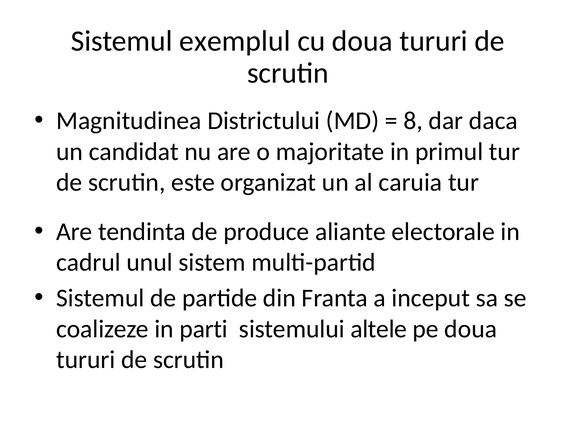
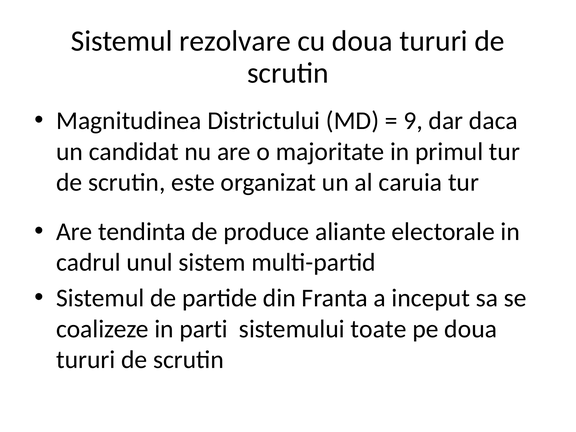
exemplul: exemplul -> rezolvare
8: 8 -> 9
altele: altele -> toate
